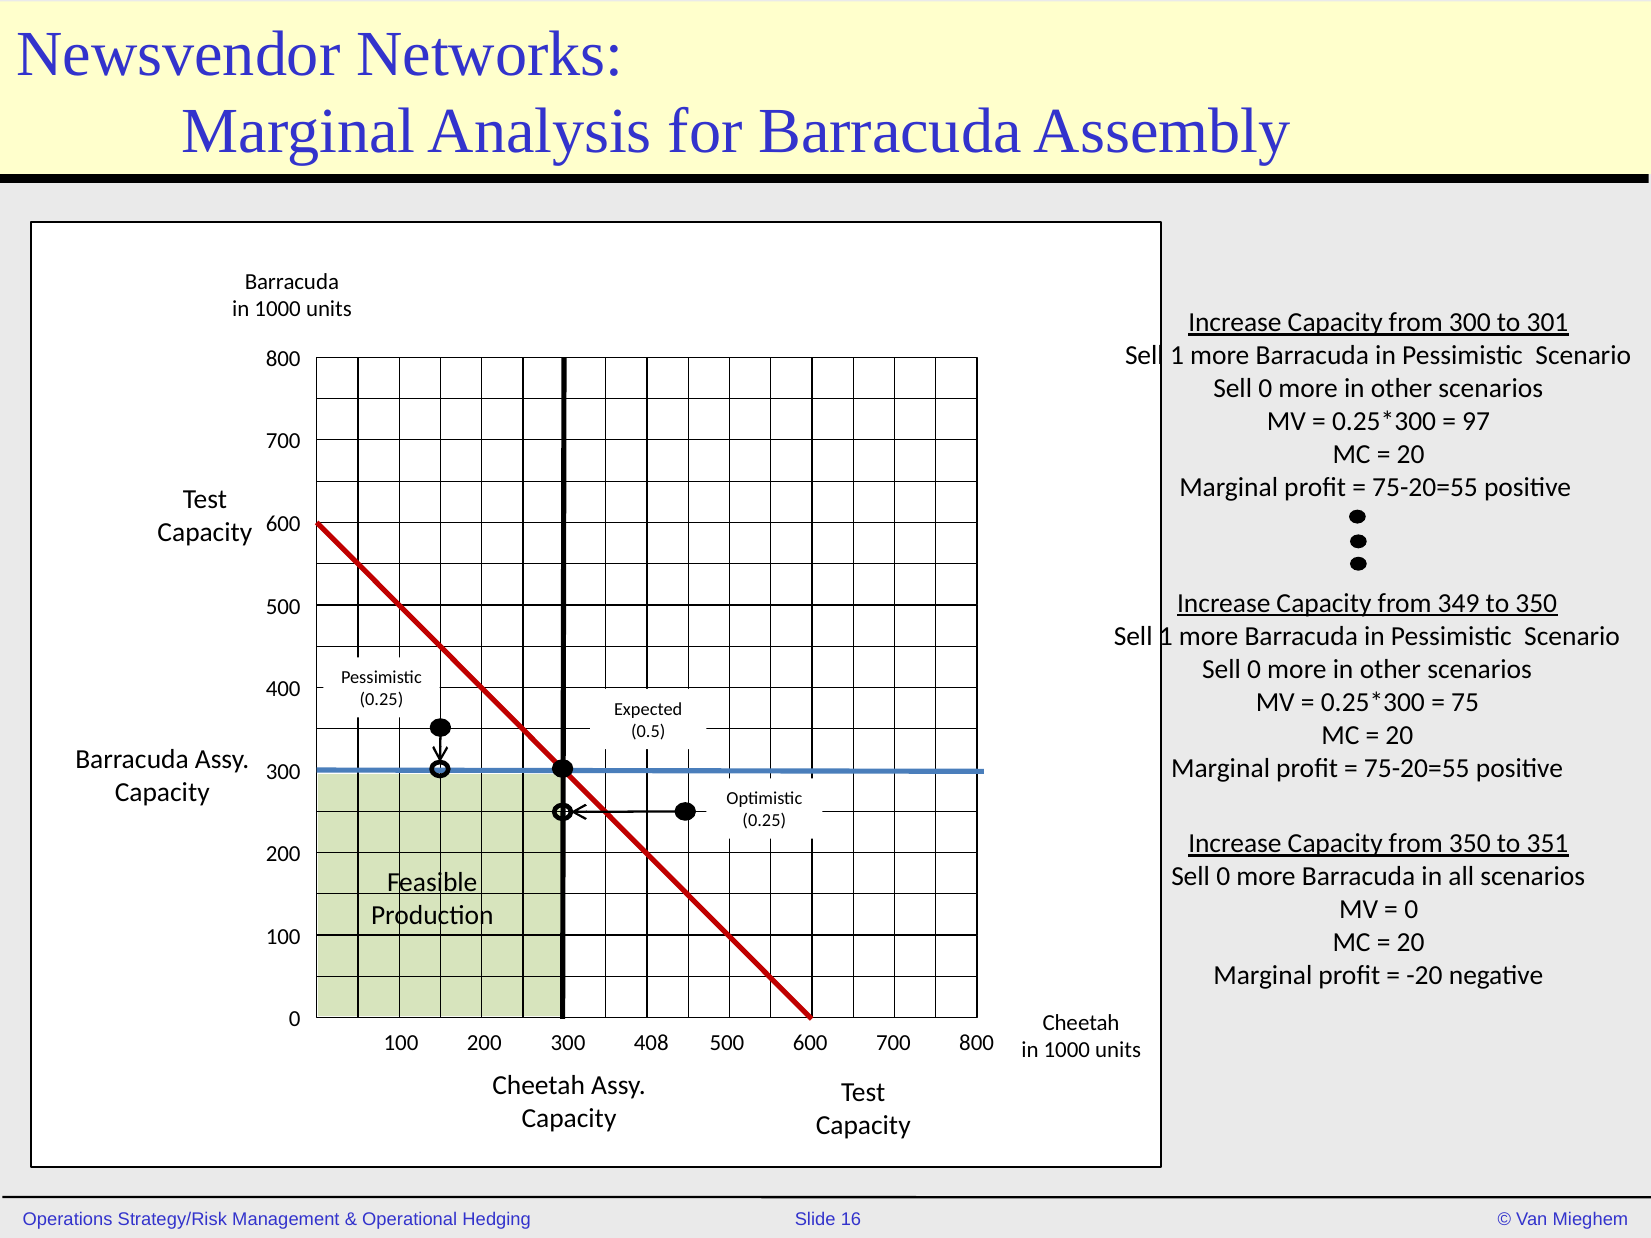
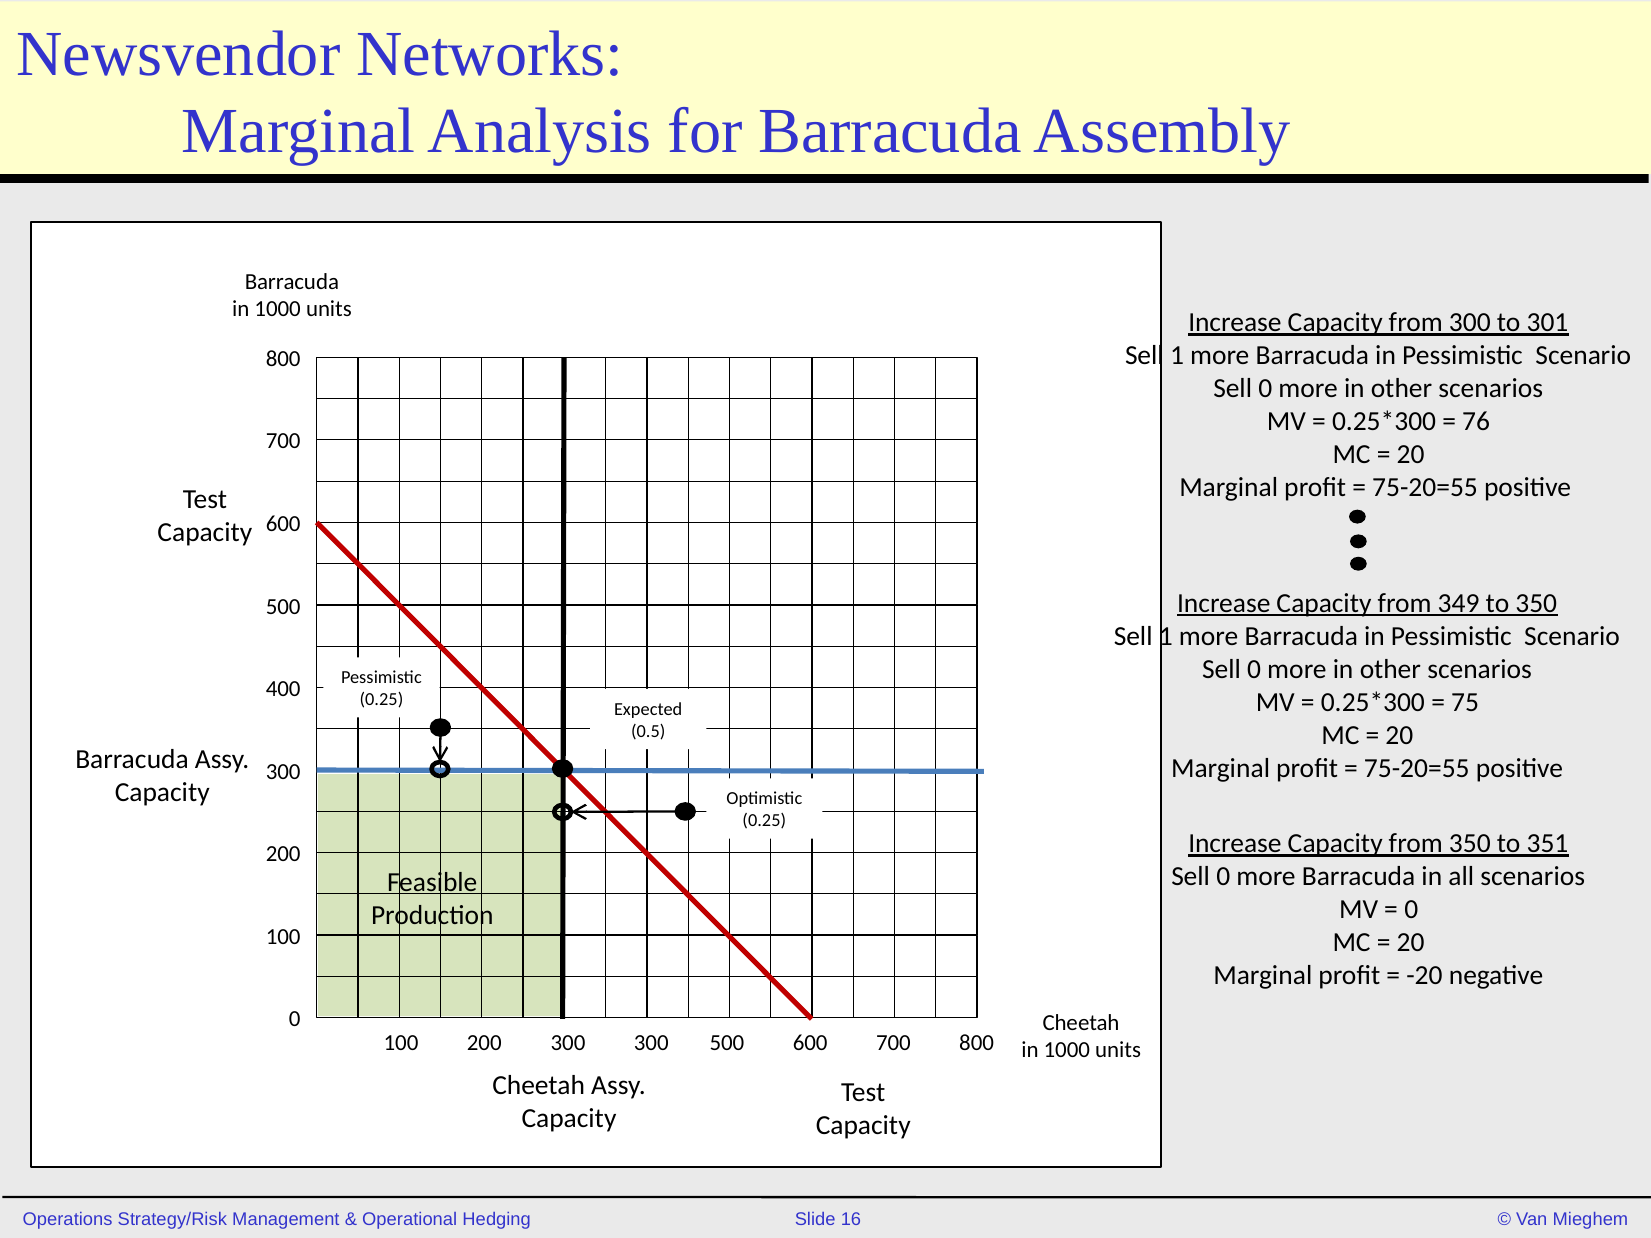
97: 97 -> 76
300 408: 408 -> 300
